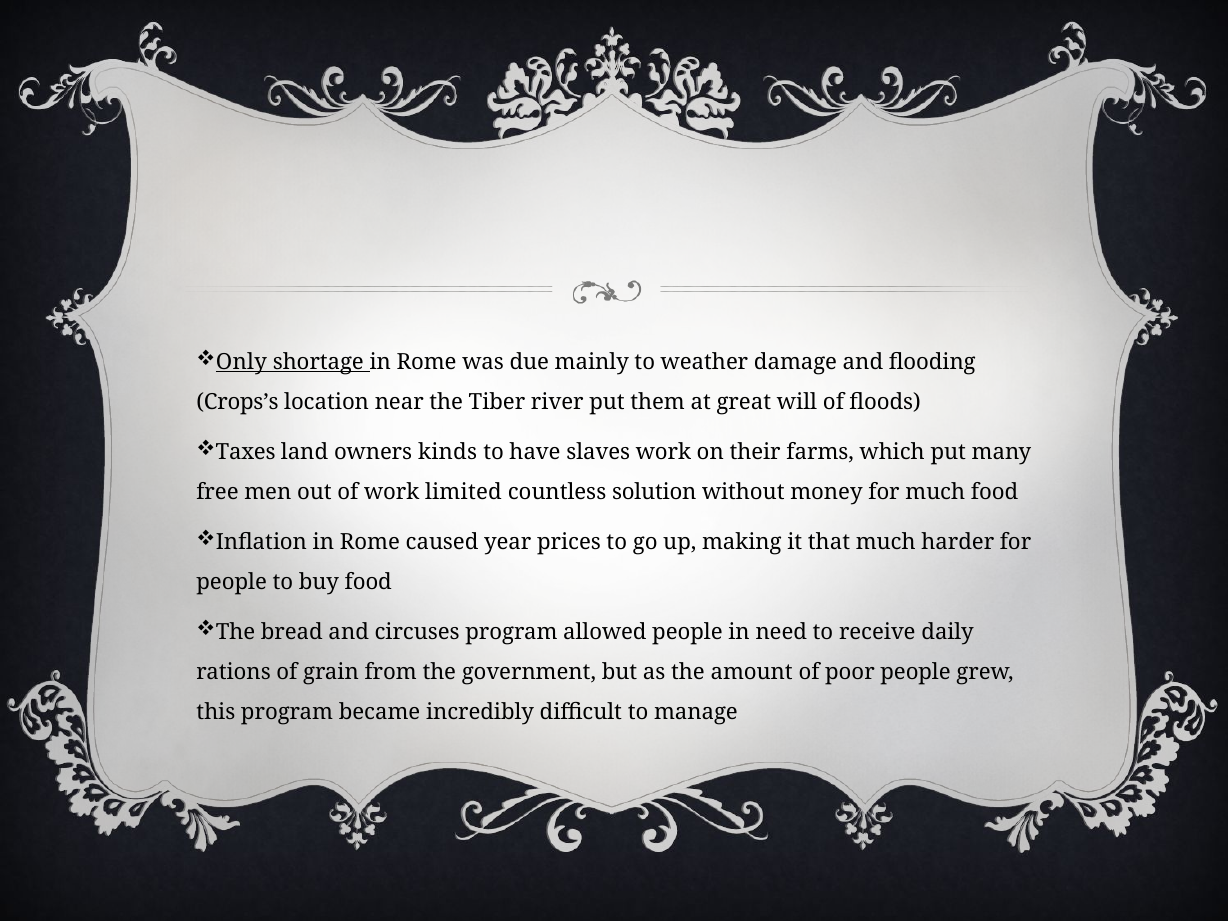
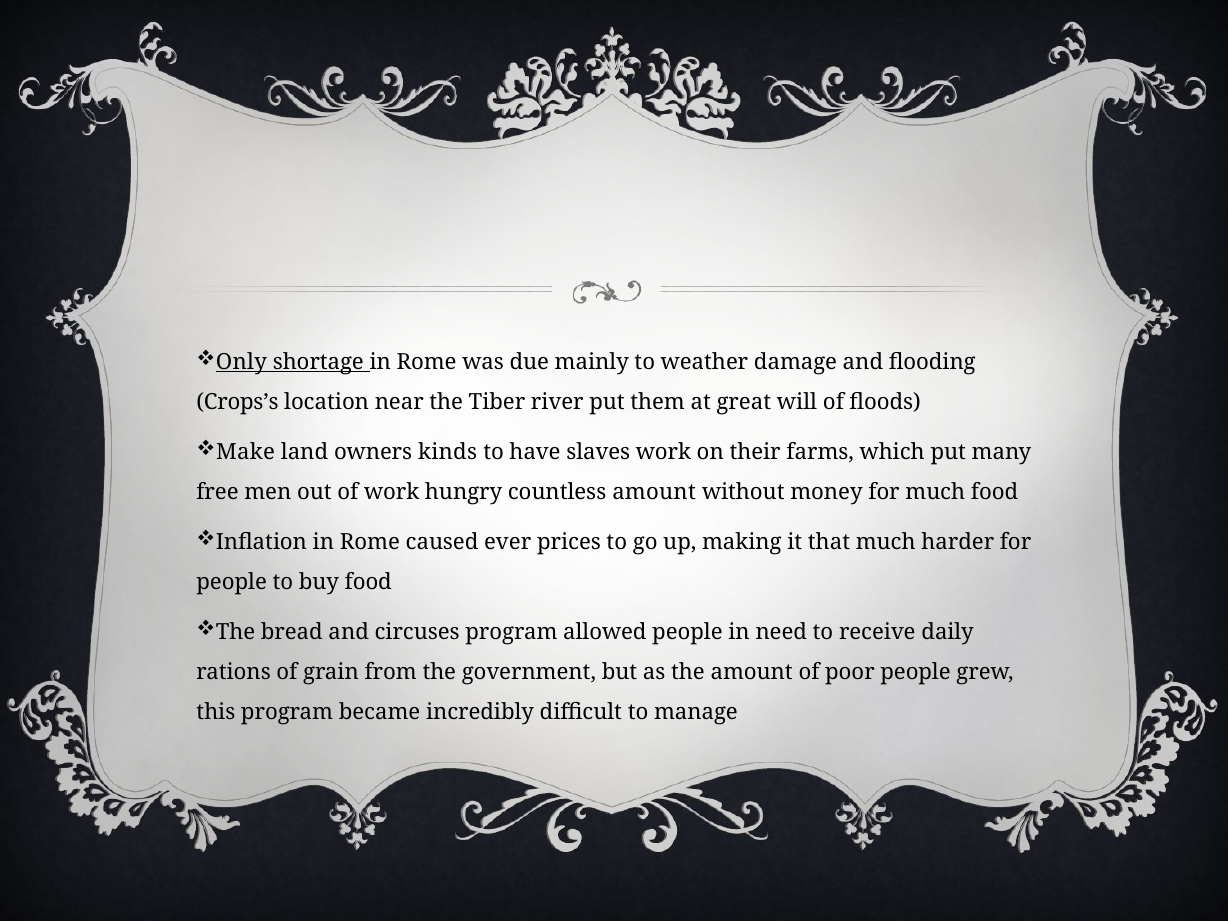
Taxes: Taxes -> Make
limited: limited -> hungry
countless solution: solution -> amount
year: year -> ever
